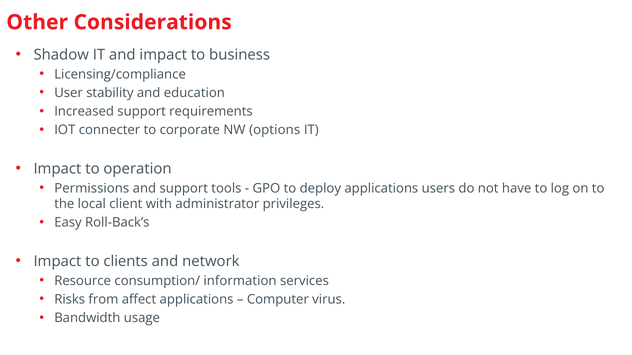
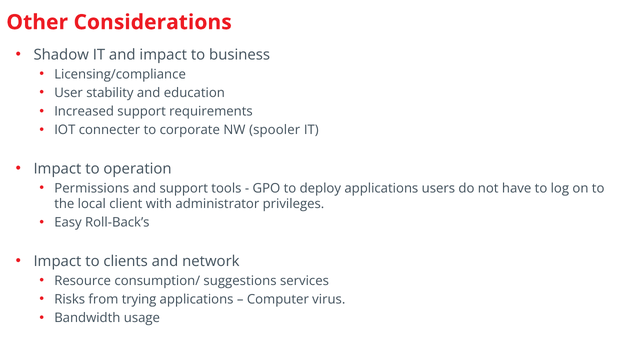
options: options -> spooler
information: information -> suggestions
affect: affect -> trying
